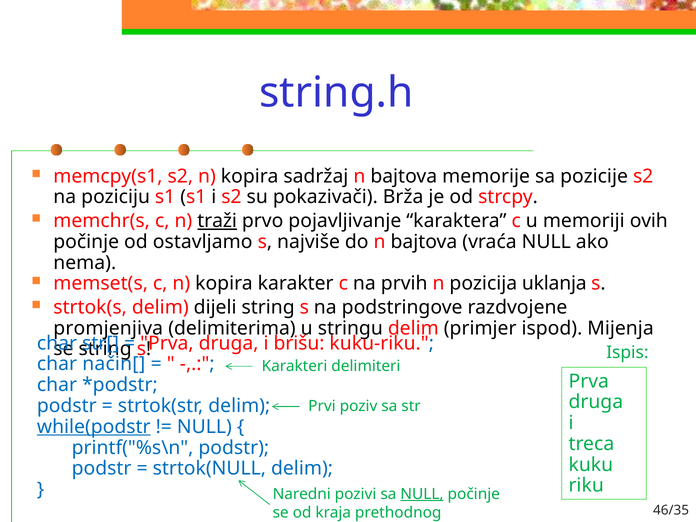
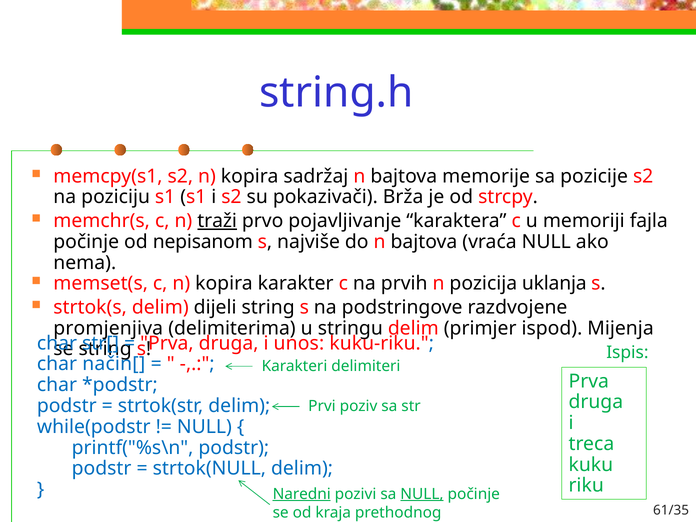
ovih: ovih -> fajla
ostavljamo: ostavljamo -> nepisanom
brišu: brišu -> unos
while(podstr underline: present -> none
Naredni underline: none -> present
46/35: 46/35 -> 61/35
